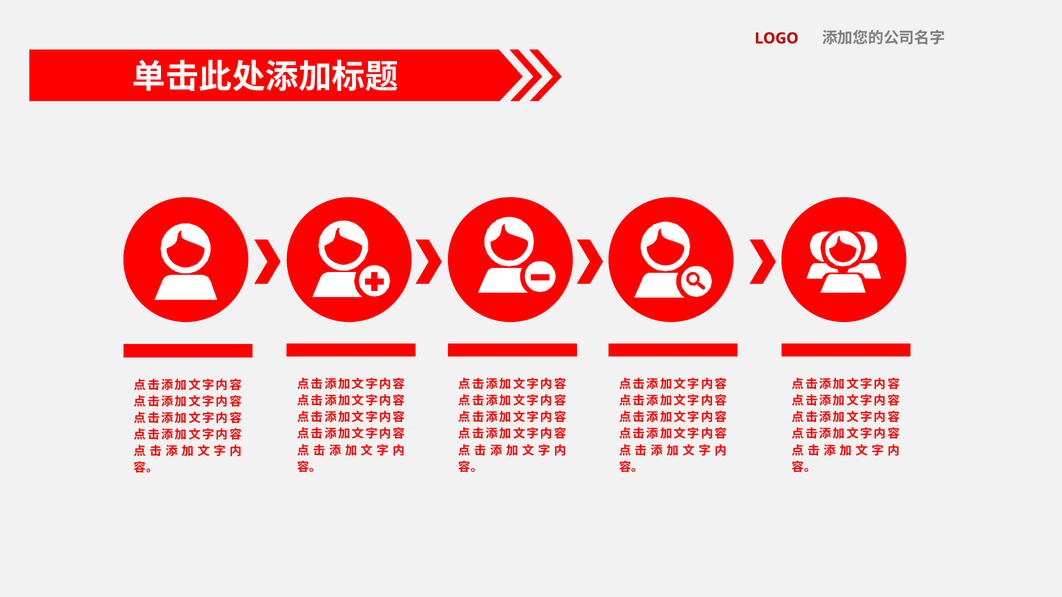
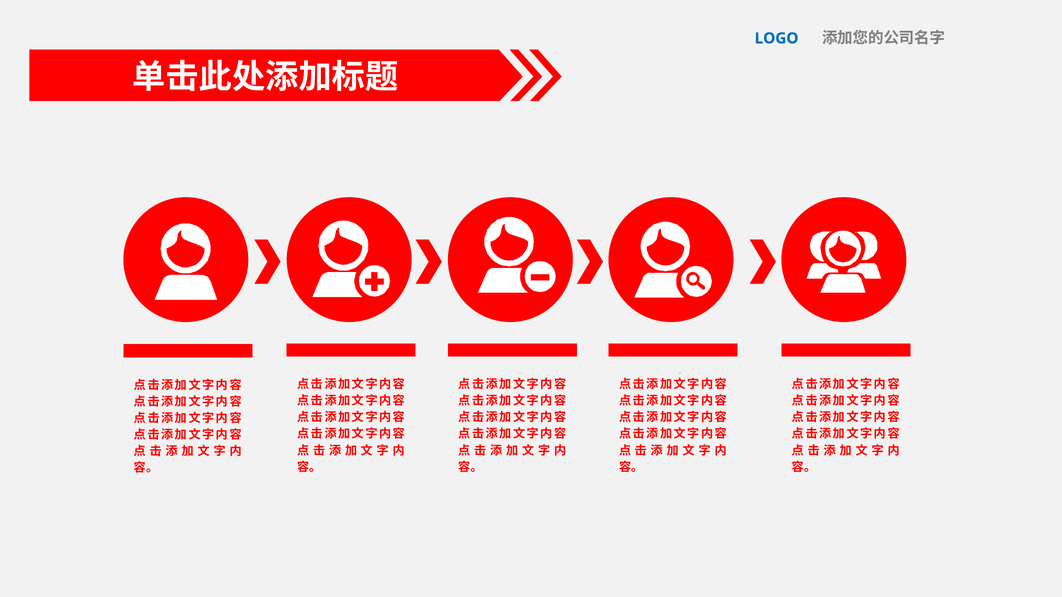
LOGO colour: red -> blue
